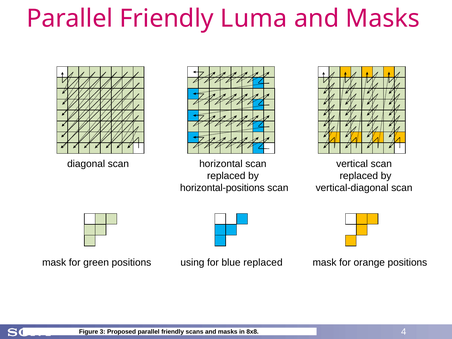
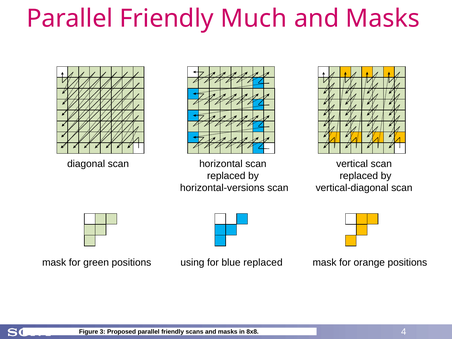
Luma: Luma -> Much
horizontal-positions: horizontal-positions -> horizontal-versions
